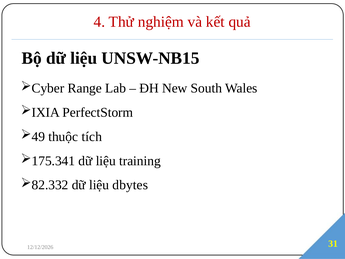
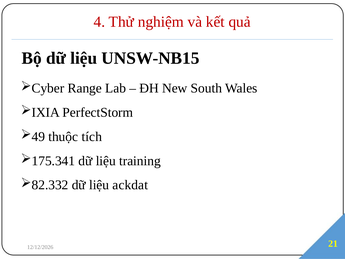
dbytes: dbytes -> ackdat
31: 31 -> 21
